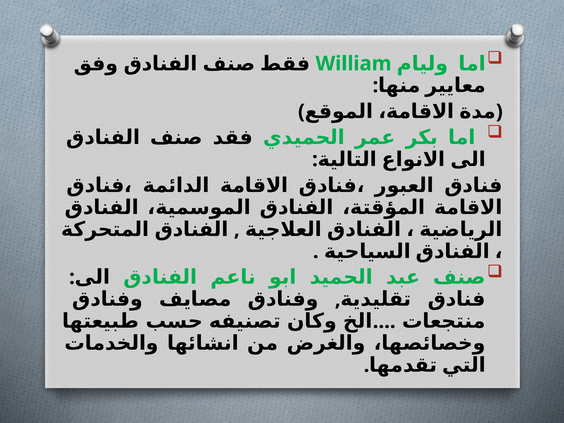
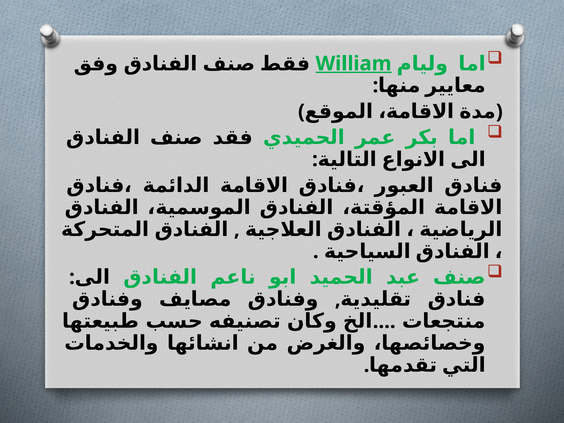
William underline: none -> present
